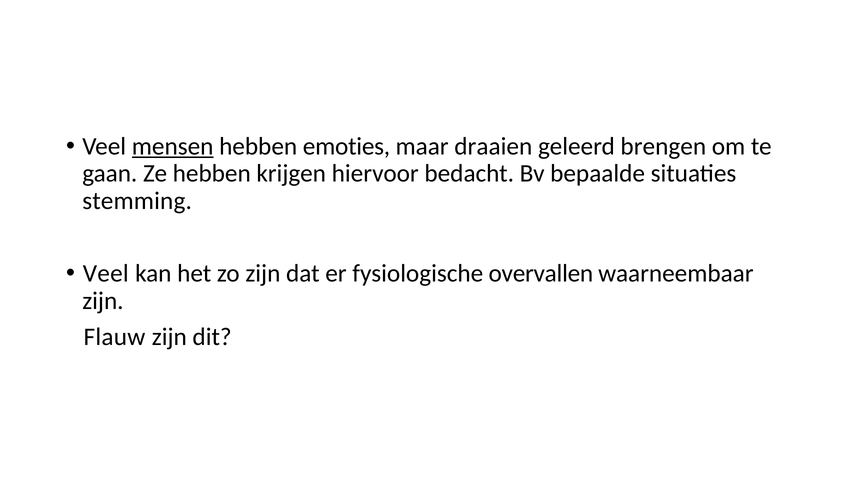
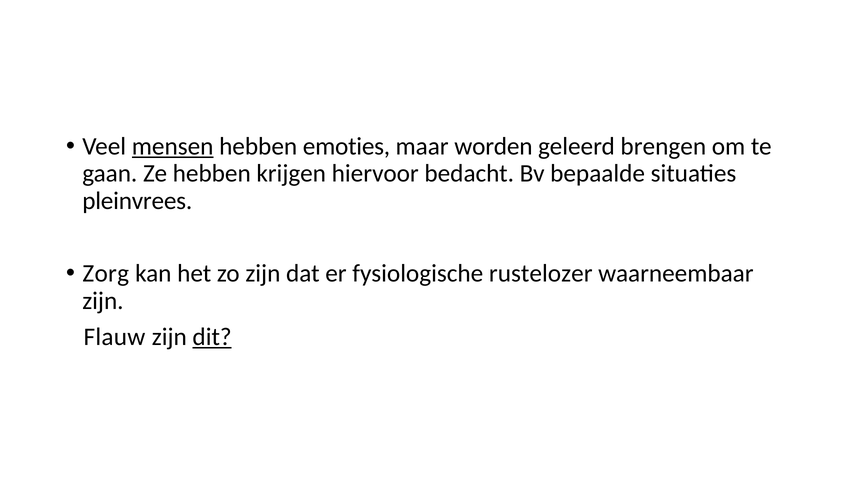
draaien: draaien -> worden
stemming: stemming -> pleinvrees
Veel at (106, 274): Veel -> Zorg
overvallen: overvallen -> rustelozer
dit underline: none -> present
